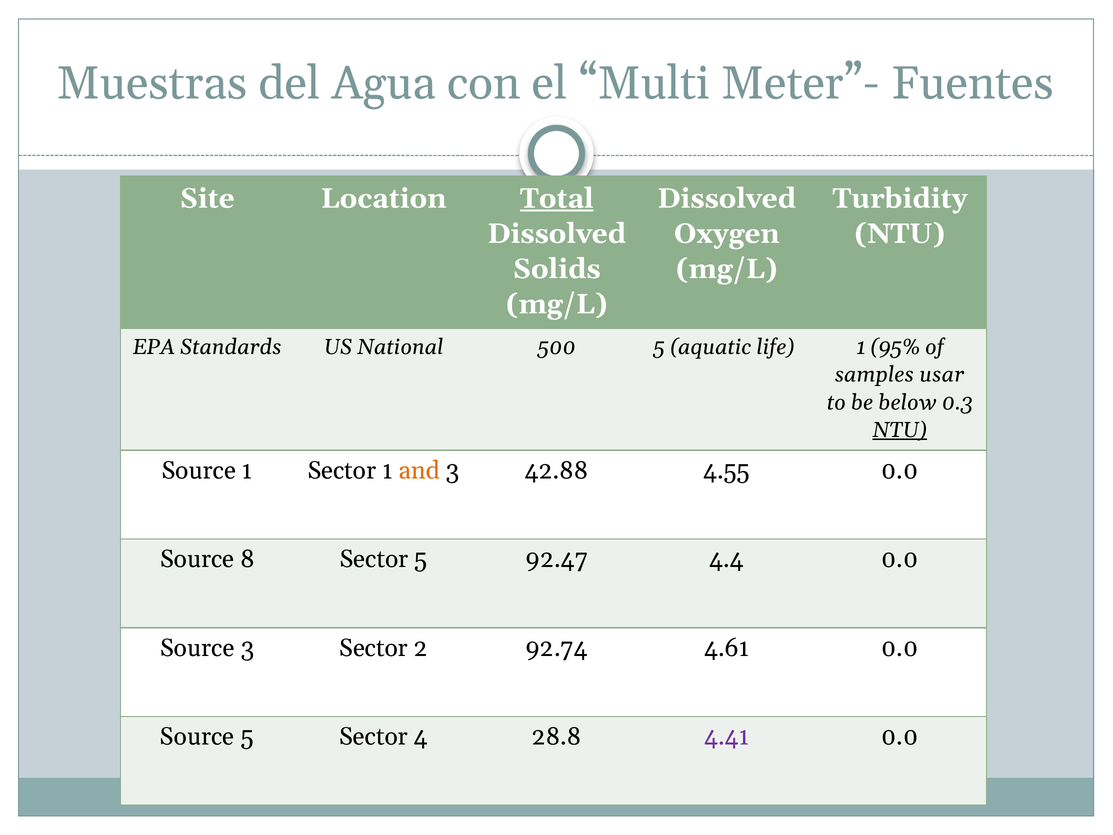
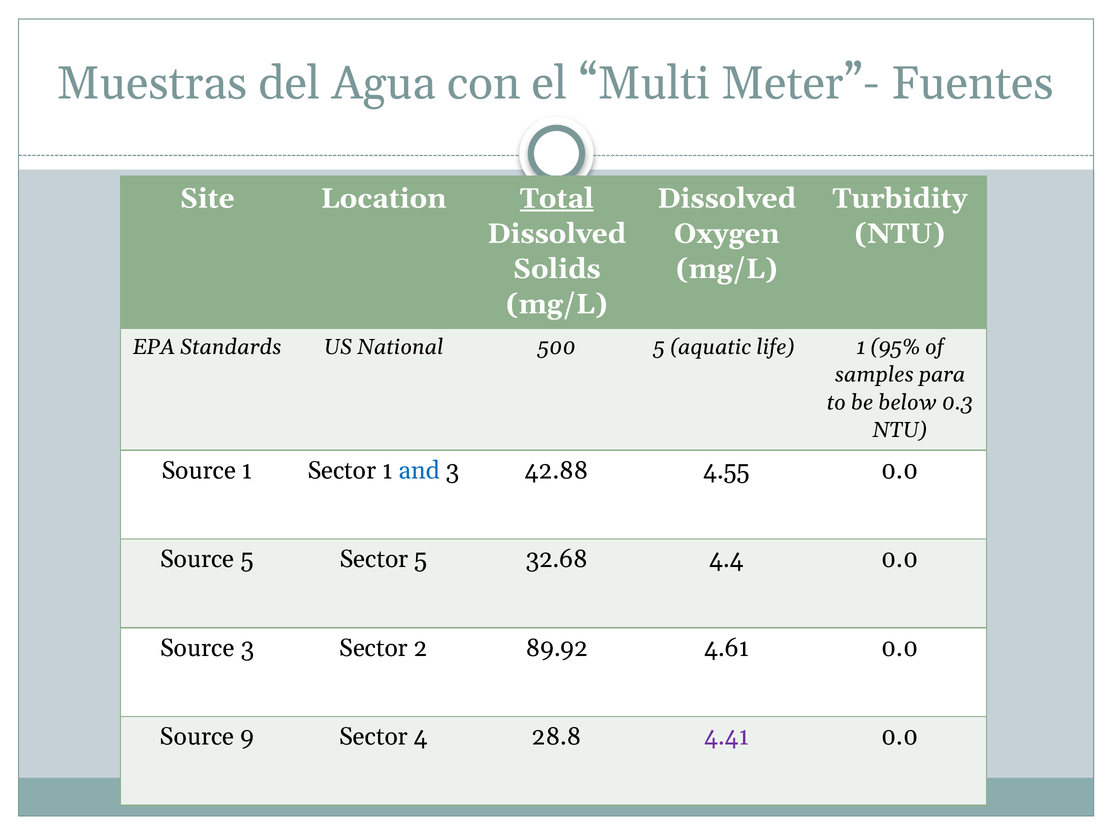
usar: usar -> para
NTU at (900, 430) underline: present -> none
and colour: orange -> blue
Source 8: 8 -> 5
92.47: 92.47 -> 32.68
92.74: 92.74 -> 89.92
Source 5: 5 -> 9
